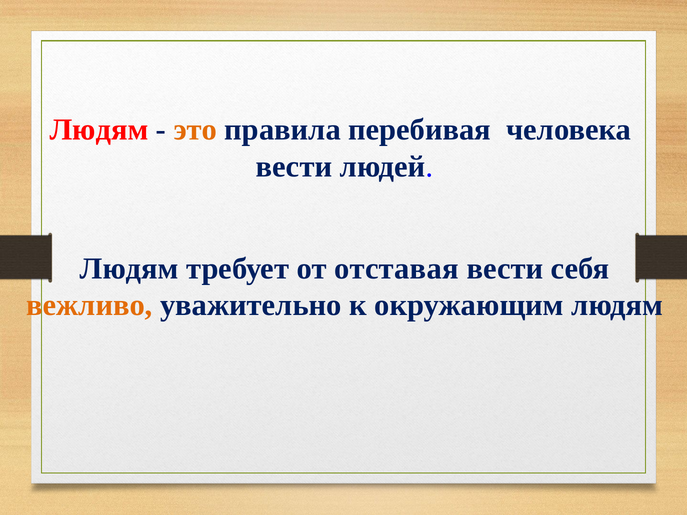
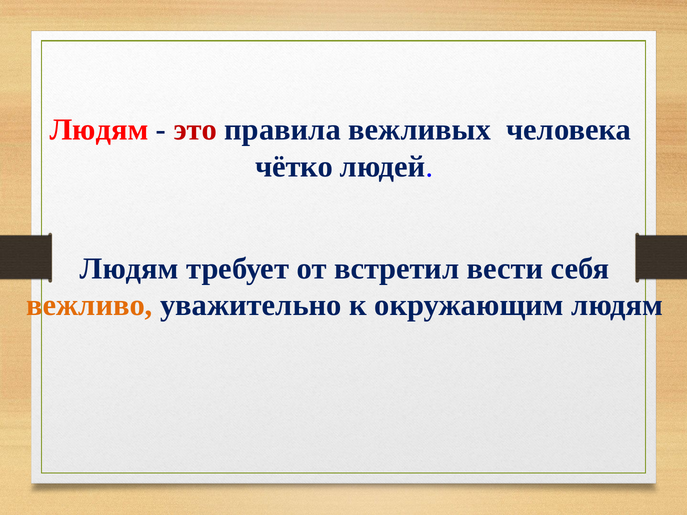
это colour: orange -> red
перебивая: перебивая -> вежливых
вести at (294, 167): вести -> чётко
отставая: отставая -> встретил
